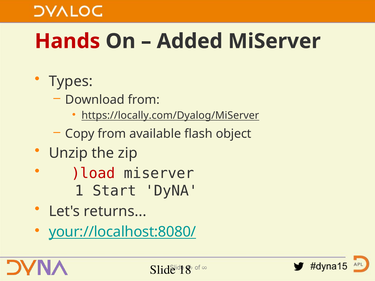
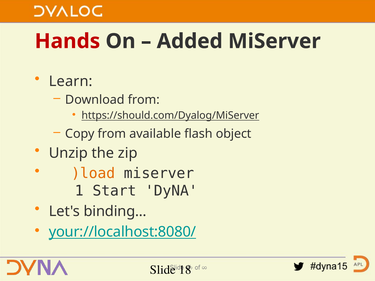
Types: Types -> Learn
https://locally.com/Dyalog/MiServer: https://locally.com/Dyalog/MiServer -> https://should.com/Dyalog/MiServer
)load colour: red -> orange
returns: returns -> binding
